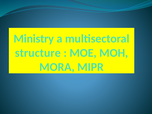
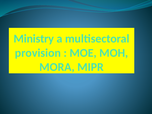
structure: structure -> provision
